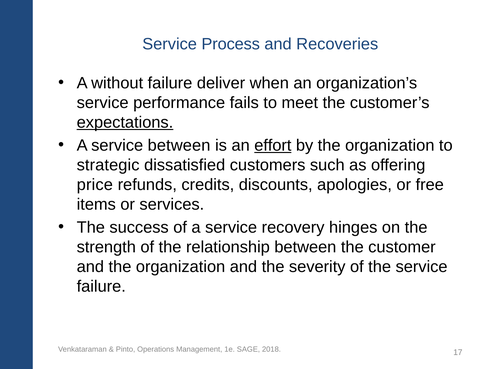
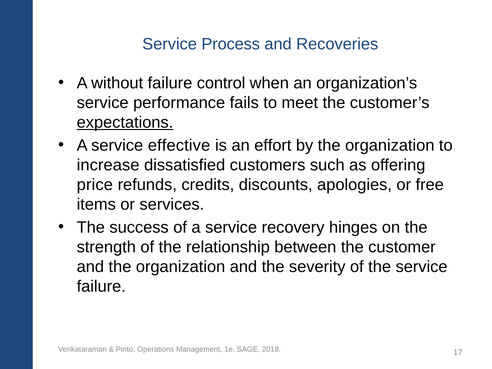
deliver: deliver -> control
service between: between -> effective
effort underline: present -> none
strategic: strategic -> increase
